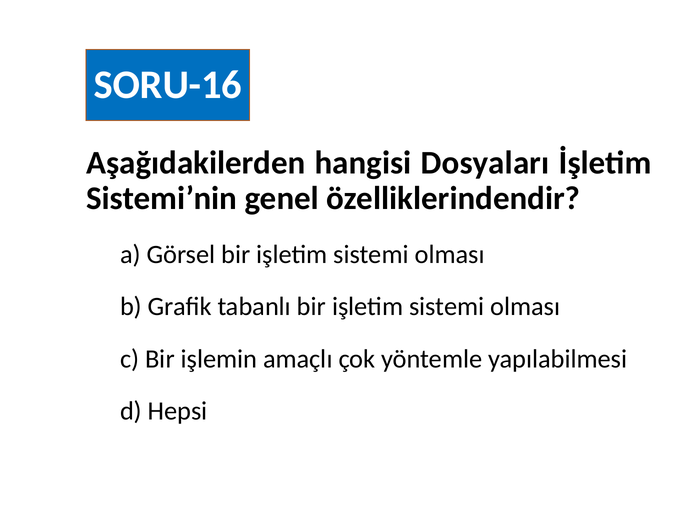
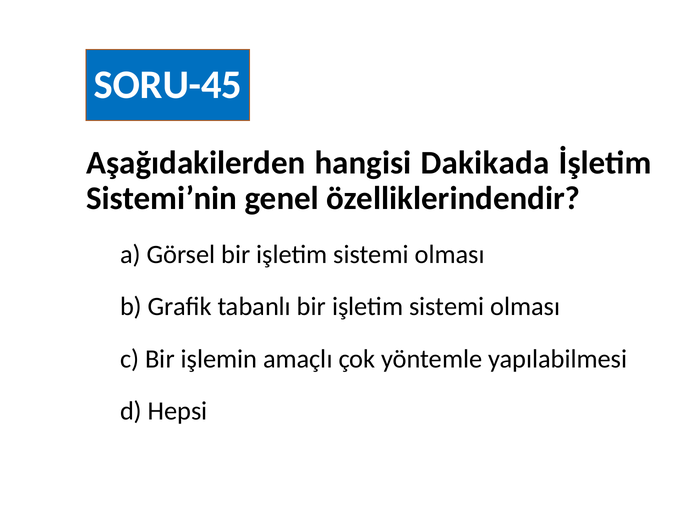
SORU-16: SORU-16 -> SORU-45
Dosyaları: Dosyaları -> Dakikada
